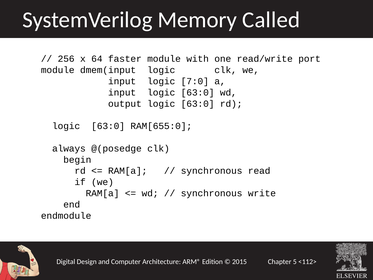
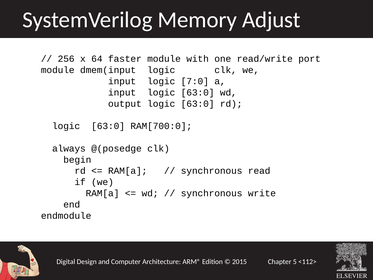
Called: Called -> Adjust
RAM[655:0: RAM[655:0 -> RAM[700:0
